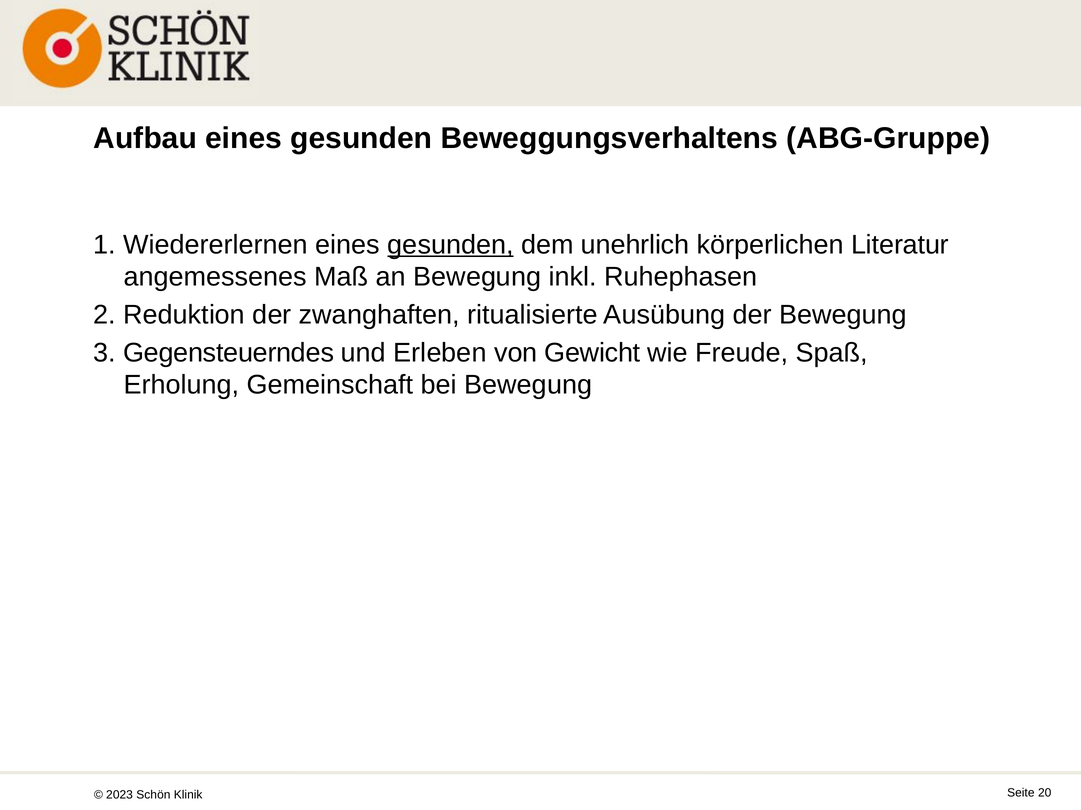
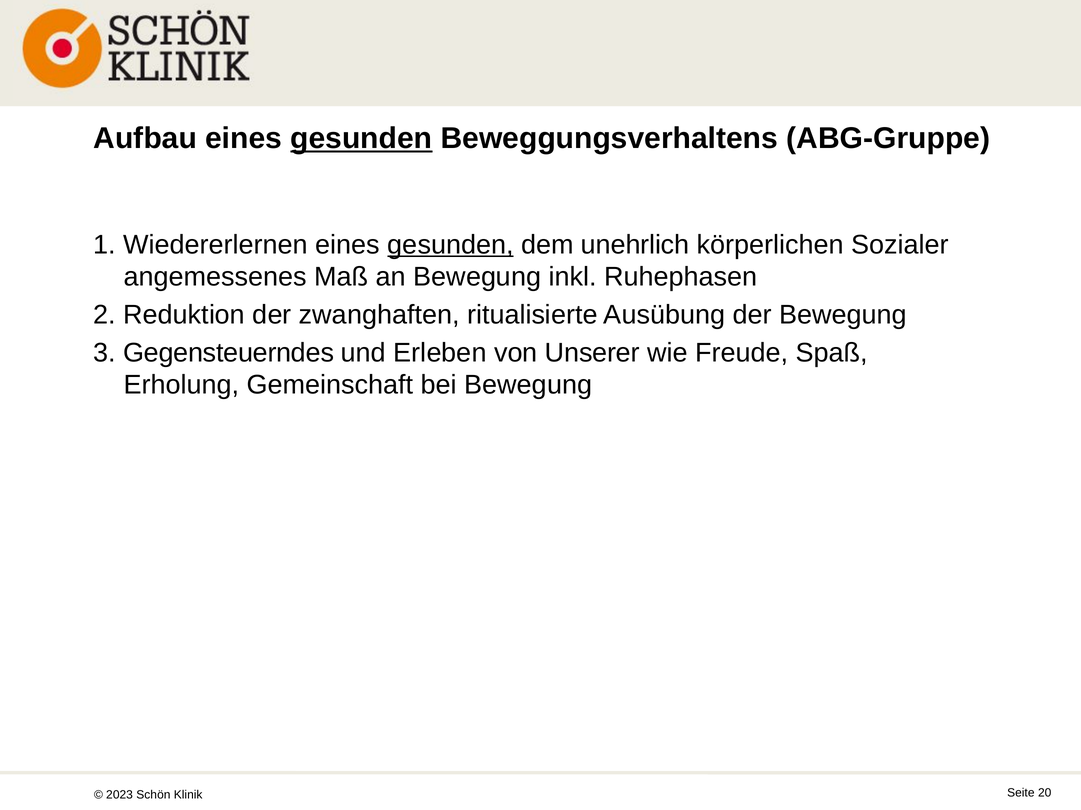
gesunden at (361, 139) underline: none -> present
Literatur: Literatur -> Sozialer
Gewicht: Gewicht -> Unserer
